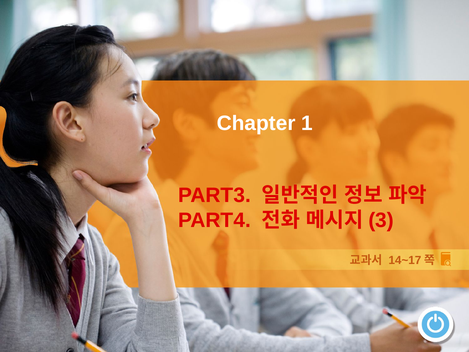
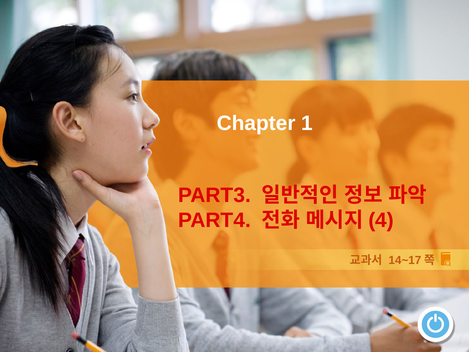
3: 3 -> 4
